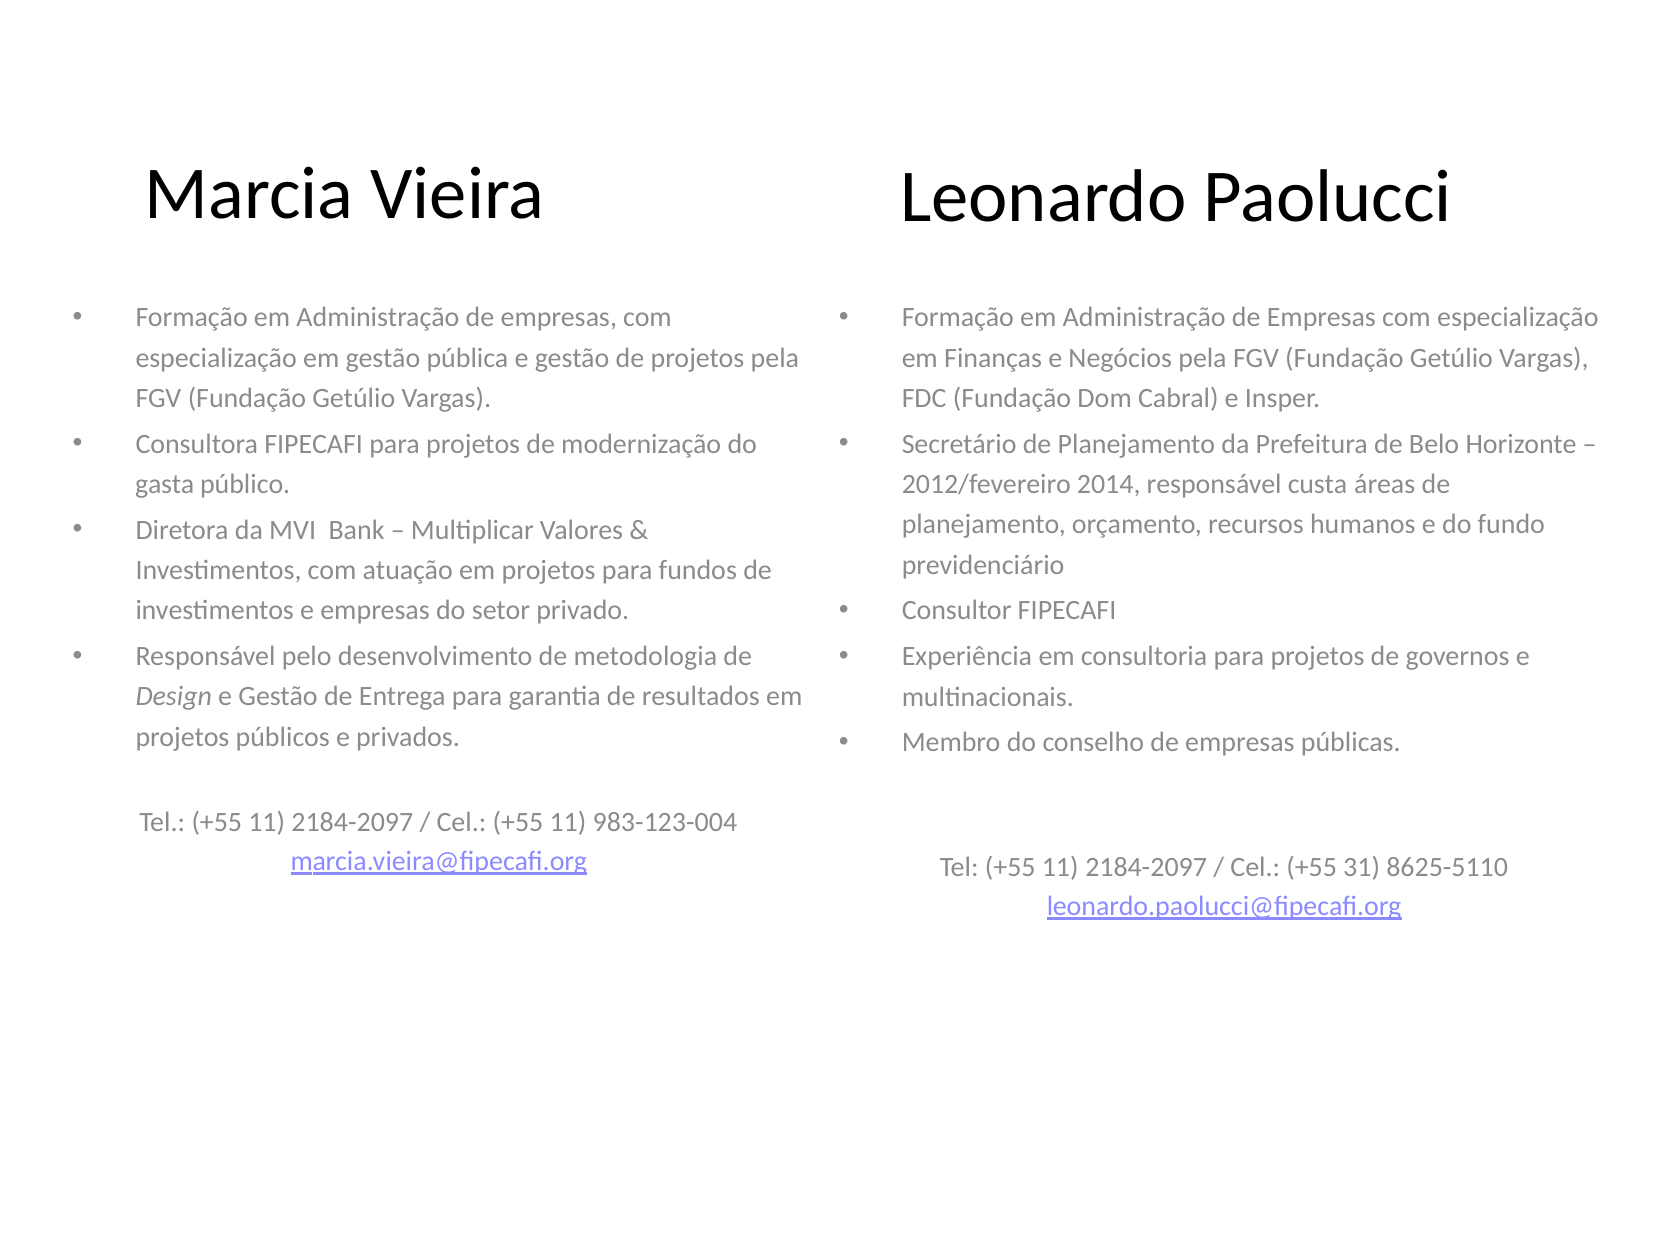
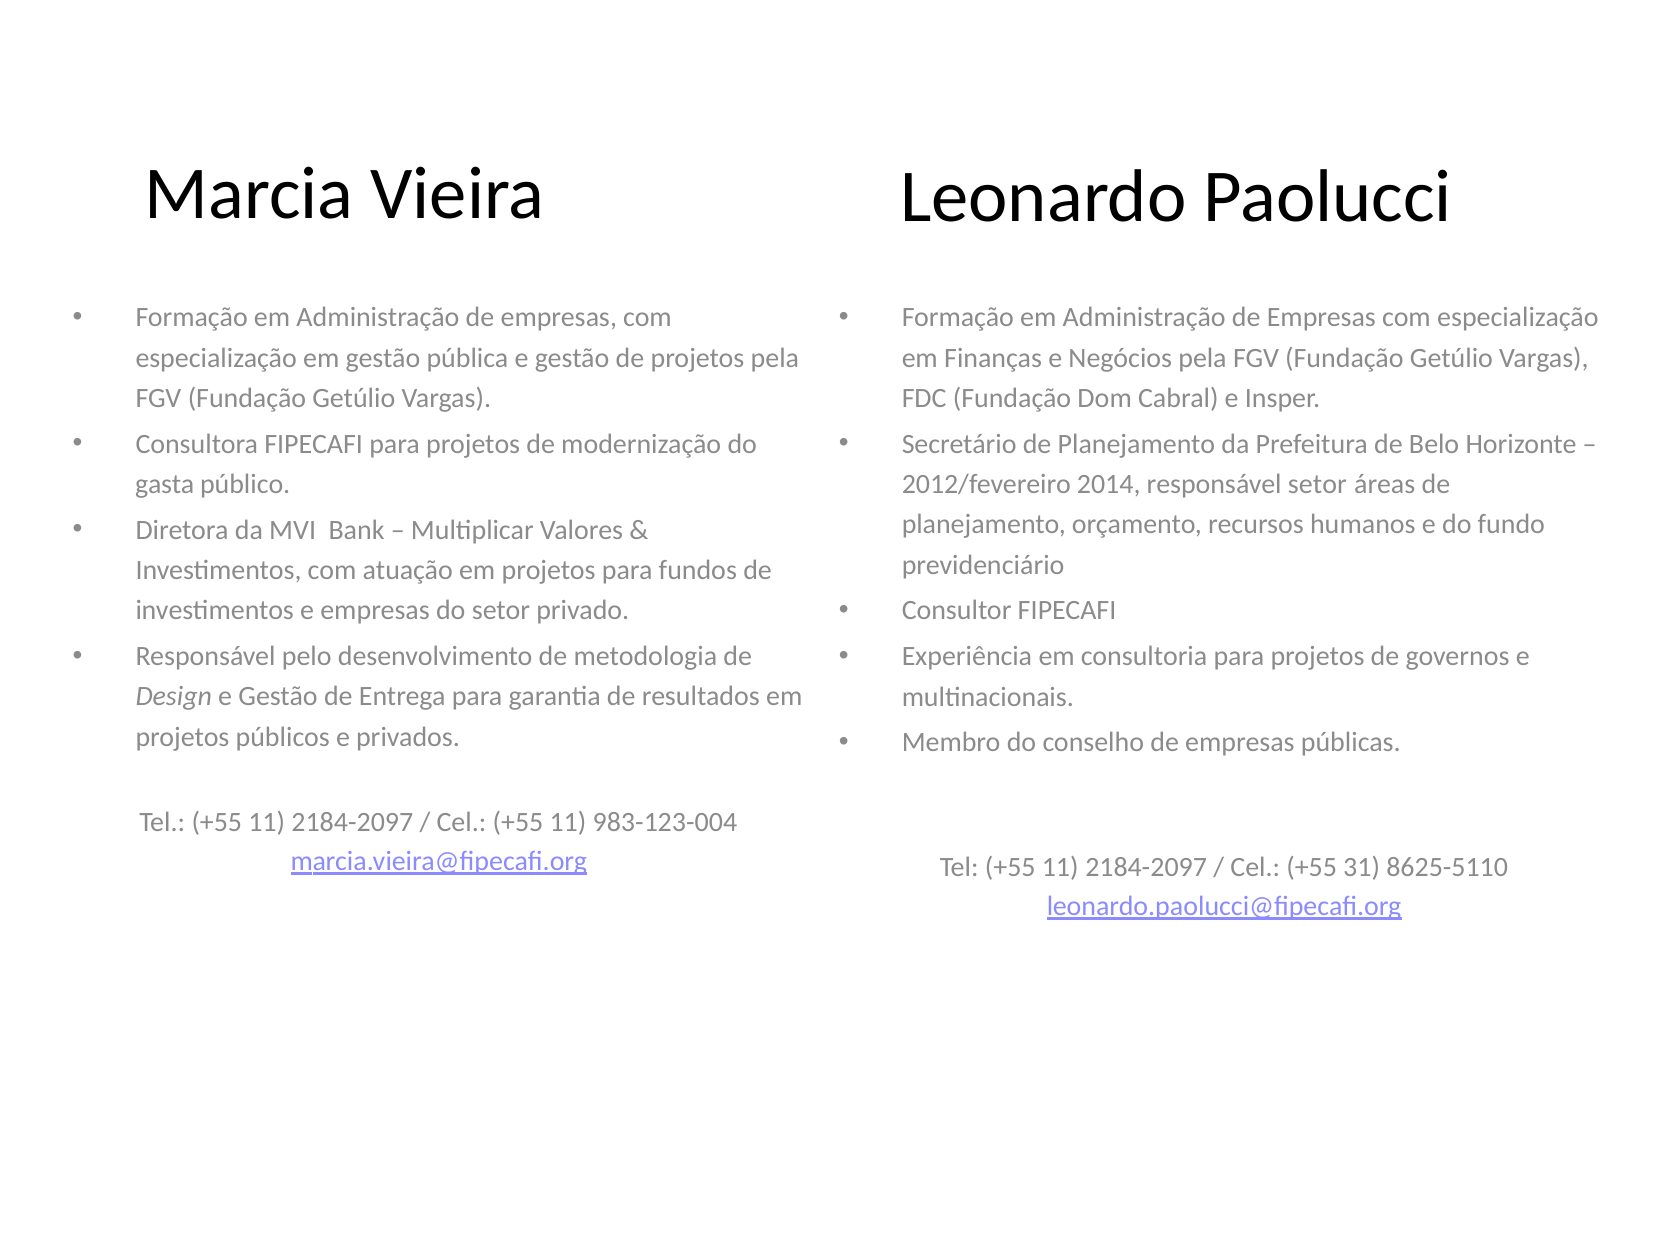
responsável custa: custa -> setor
